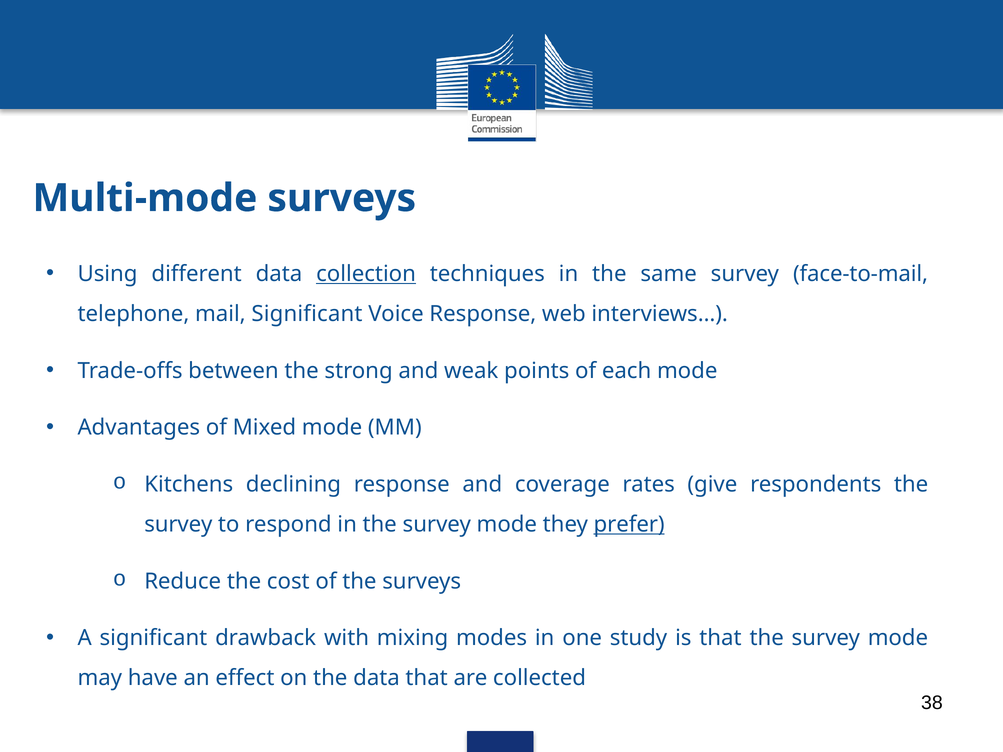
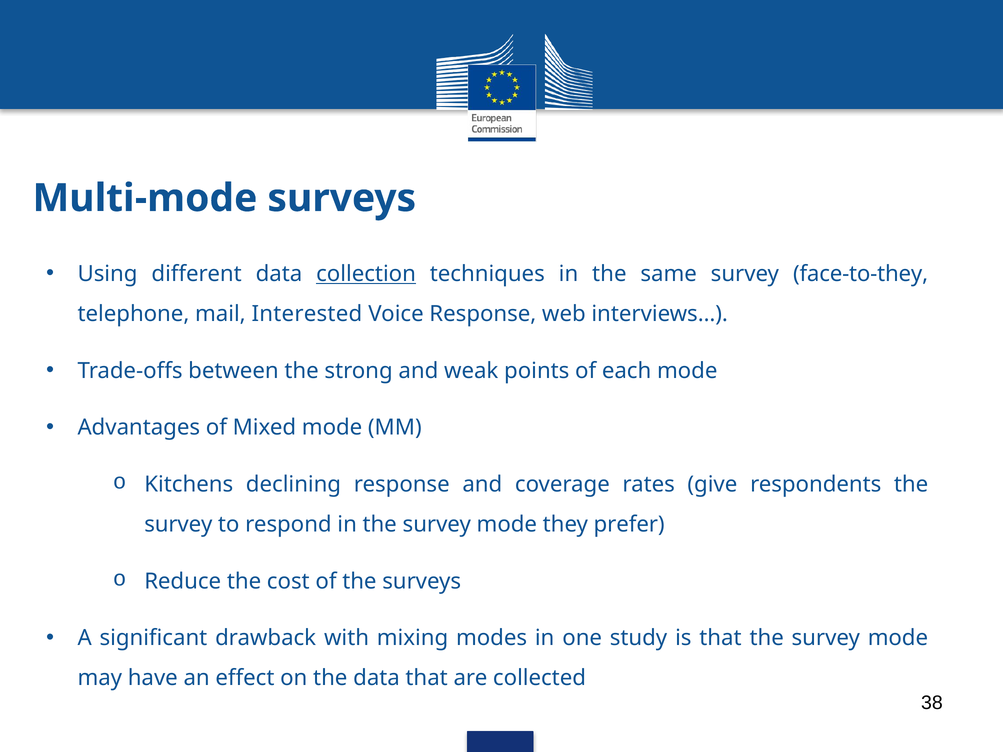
face-to-mail: face-to-mail -> face-to-they
mail Significant: Significant -> Interested
prefer underline: present -> none
